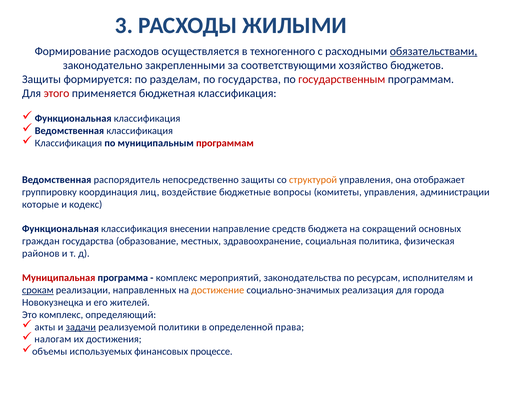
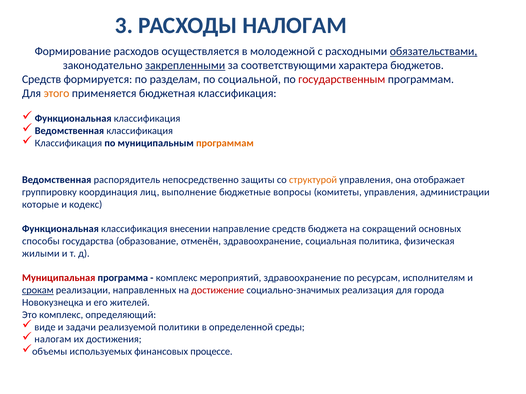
РАСХОДЫ ЖИЛЫМИ: ЖИЛЫМИ -> НАЛОГАМ
техногенного: техногенного -> молодежной
закрепленными underline: none -> present
хозяйство: хозяйство -> характера
Защиты at (41, 79): Защиты -> Средств
по государства: государства -> социальной
этого colour: red -> orange
программам at (225, 143) colour: red -> orange
воздействие: воздействие -> выполнение
граждан: граждан -> способы
местных: местных -> отменён
районов: районов -> жилыми
мероприятий законодательства: законодательства -> здравоохранение
достижение colour: orange -> red
акты: акты -> виде
задачи underline: present -> none
права: права -> среды
